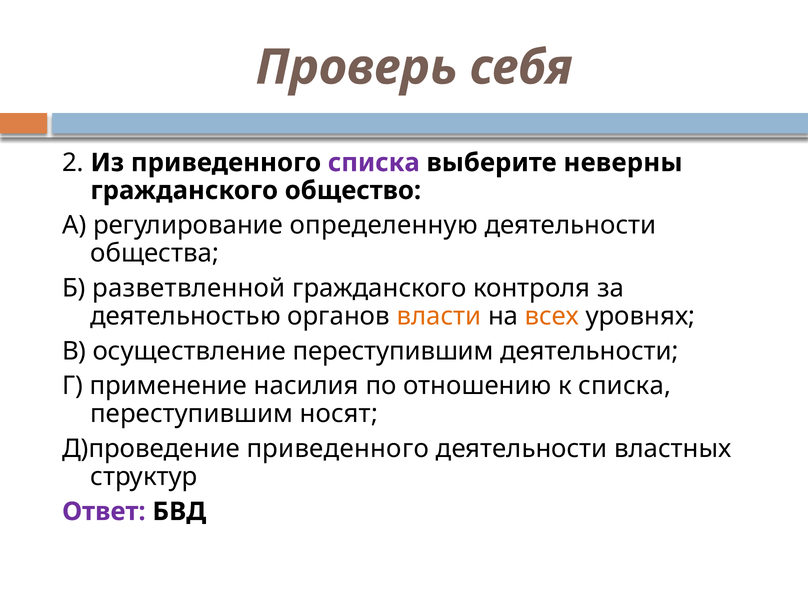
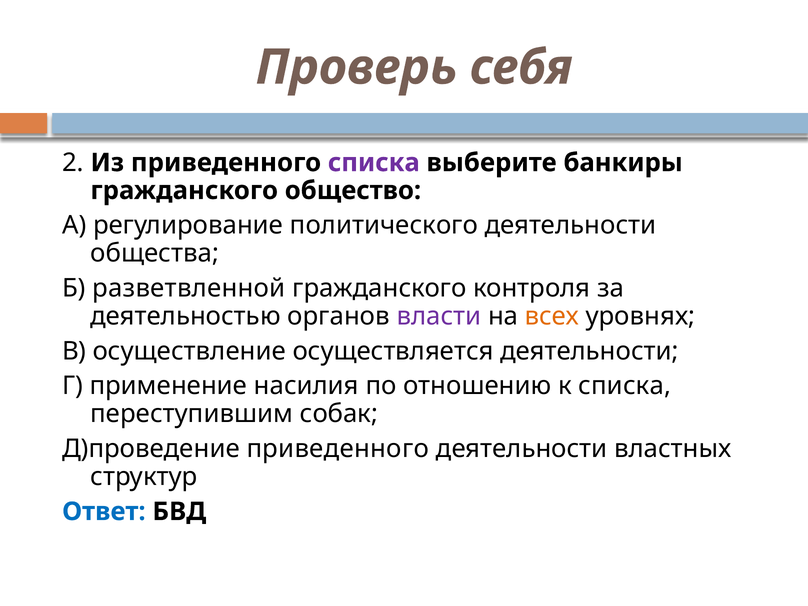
неверны: неверны -> банкиры
определенную: определенную -> политического
власти colour: orange -> purple
осуществление переступившим: переступившим -> осуществляется
носят: носят -> собак
Ответ colour: purple -> blue
